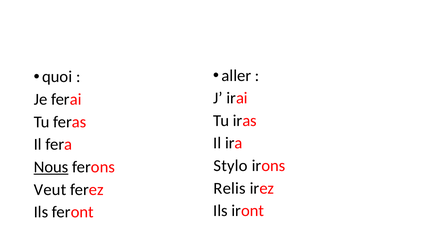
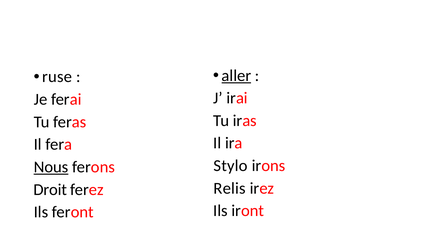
aller underline: none -> present
quoi: quoi -> ruse
Veut: Veut -> Droit
